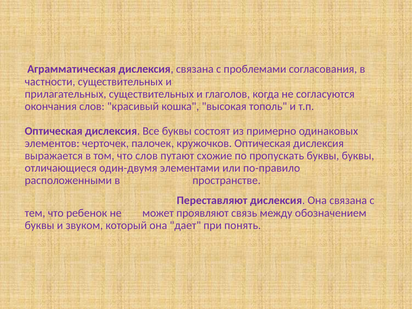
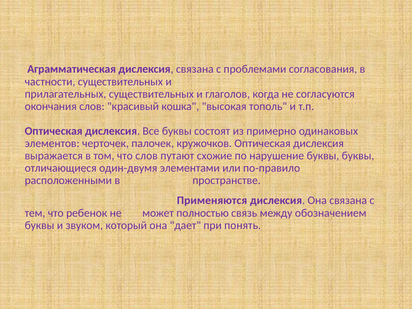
пропускать: пропускать -> нарушение
Переставляют: Переставляют -> Применяются
проявляют: проявляют -> полностью
